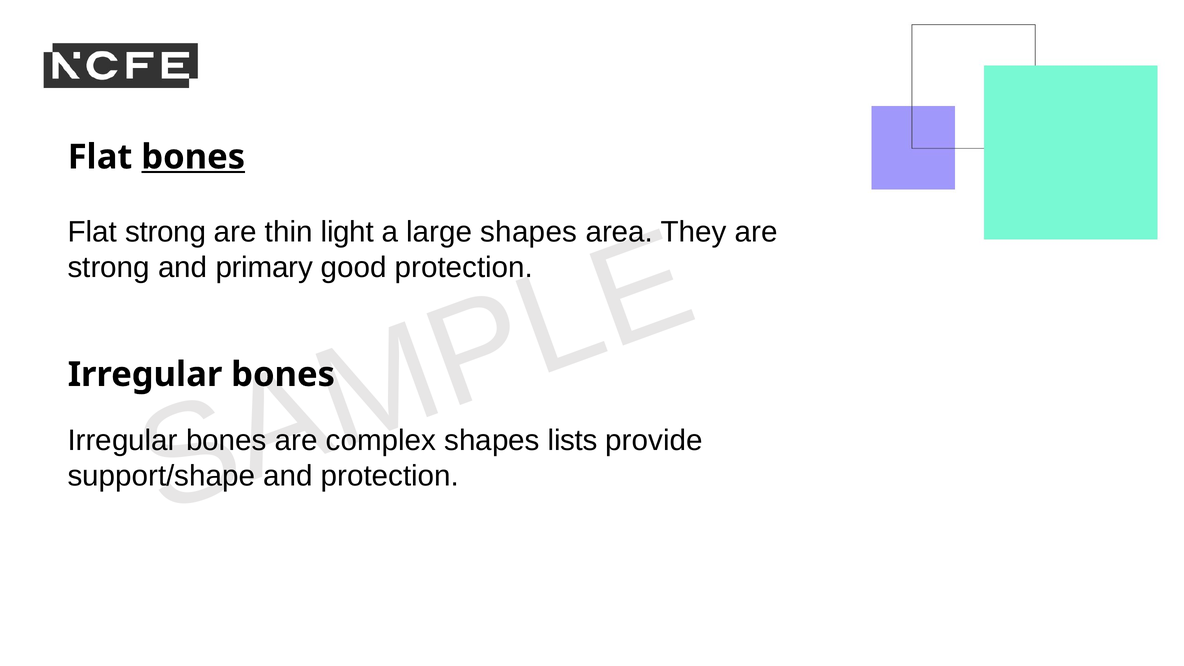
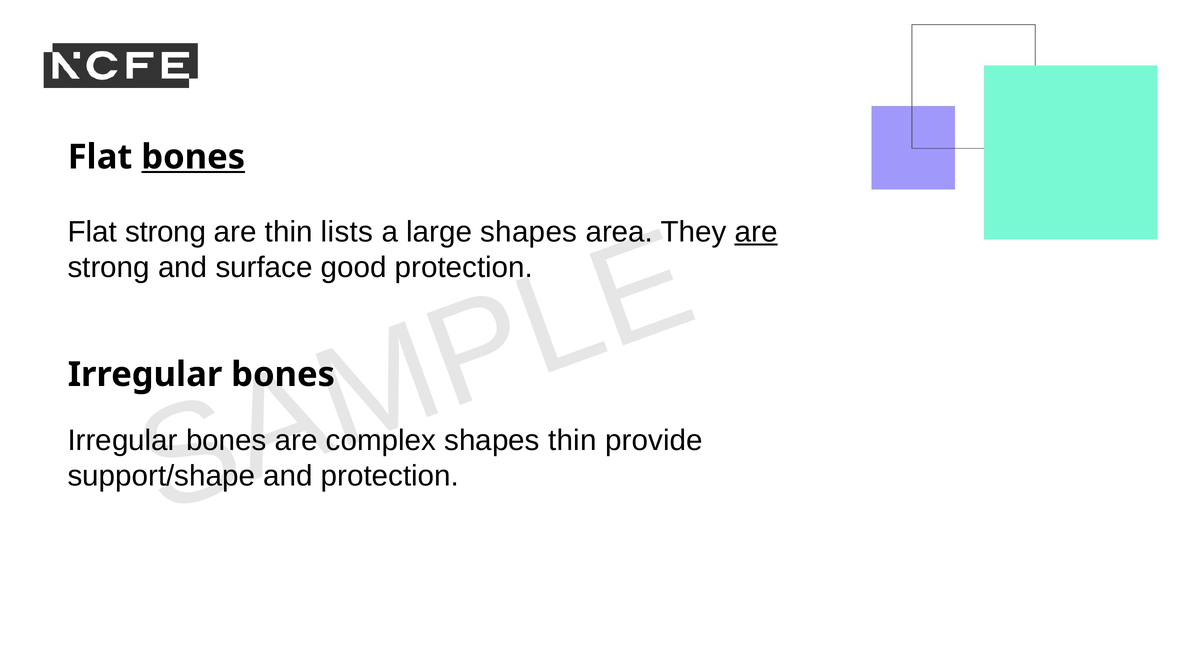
light: light -> lists
are at (756, 232) underline: none -> present
primary: primary -> surface
lists at (573, 441): lists -> thin
